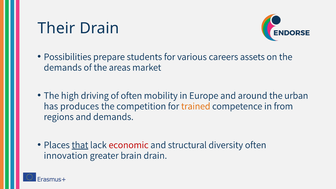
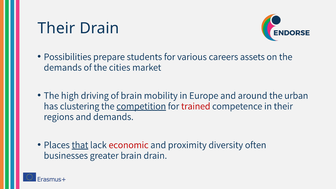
areas: areas -> cities
of often: often -> brain
produces: produces -> clustering
competition underline: none -> present
trained colour: orange -> red
in from: from -> their
structural: structural -> proximity
innovation: innovation -> businesses
